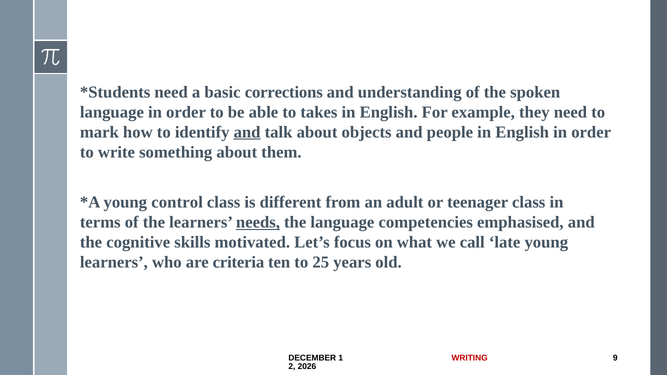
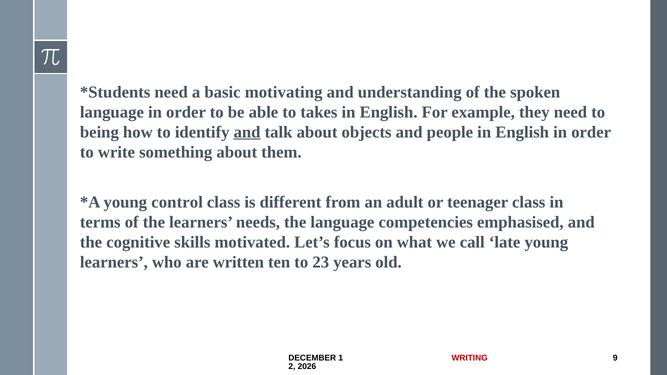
corrections: corrections -> motivating
mark: mark -> being
needs underline: present -> none
criteria: criteria -> written
25: 25 -> 23
